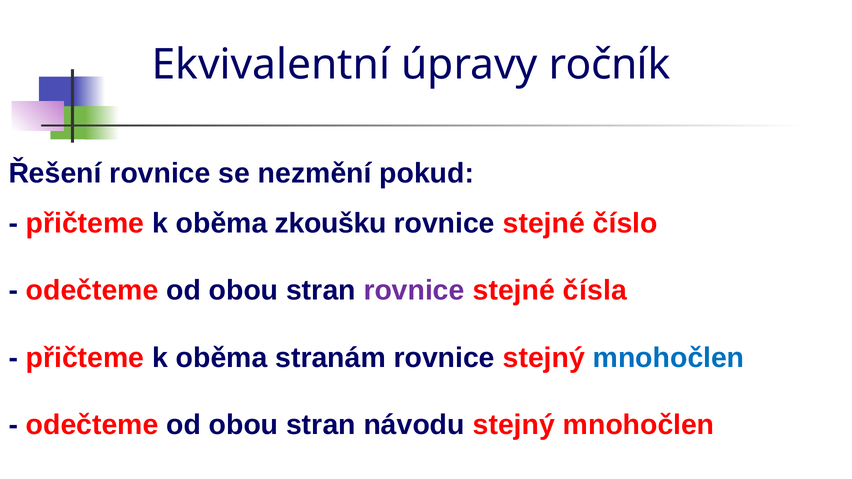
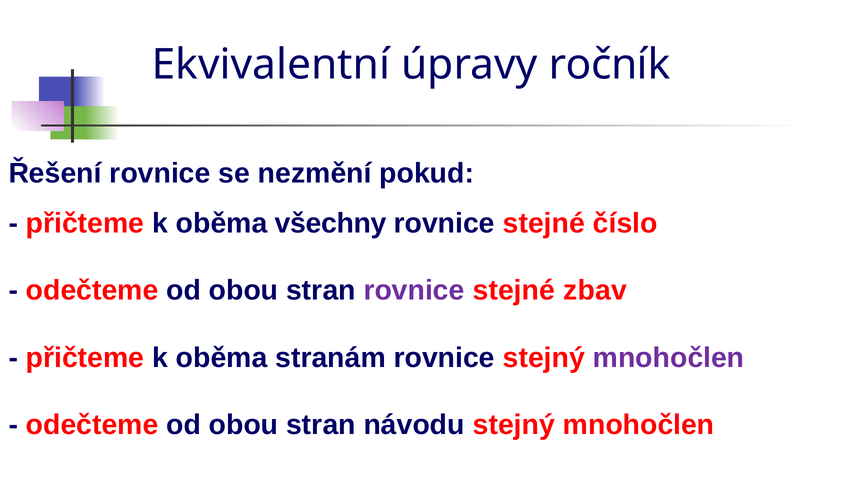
zkoušku: zkoušku -> všechny
čísla: čísla -> zbav
mnohočlen at (669, 358) colour: blue -> purple
